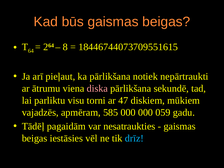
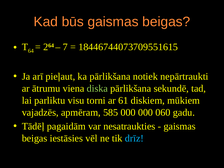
8: 8 -> 7
diska colour: pink -> light green
47: 47 -> 61
059: 059 -> 060
